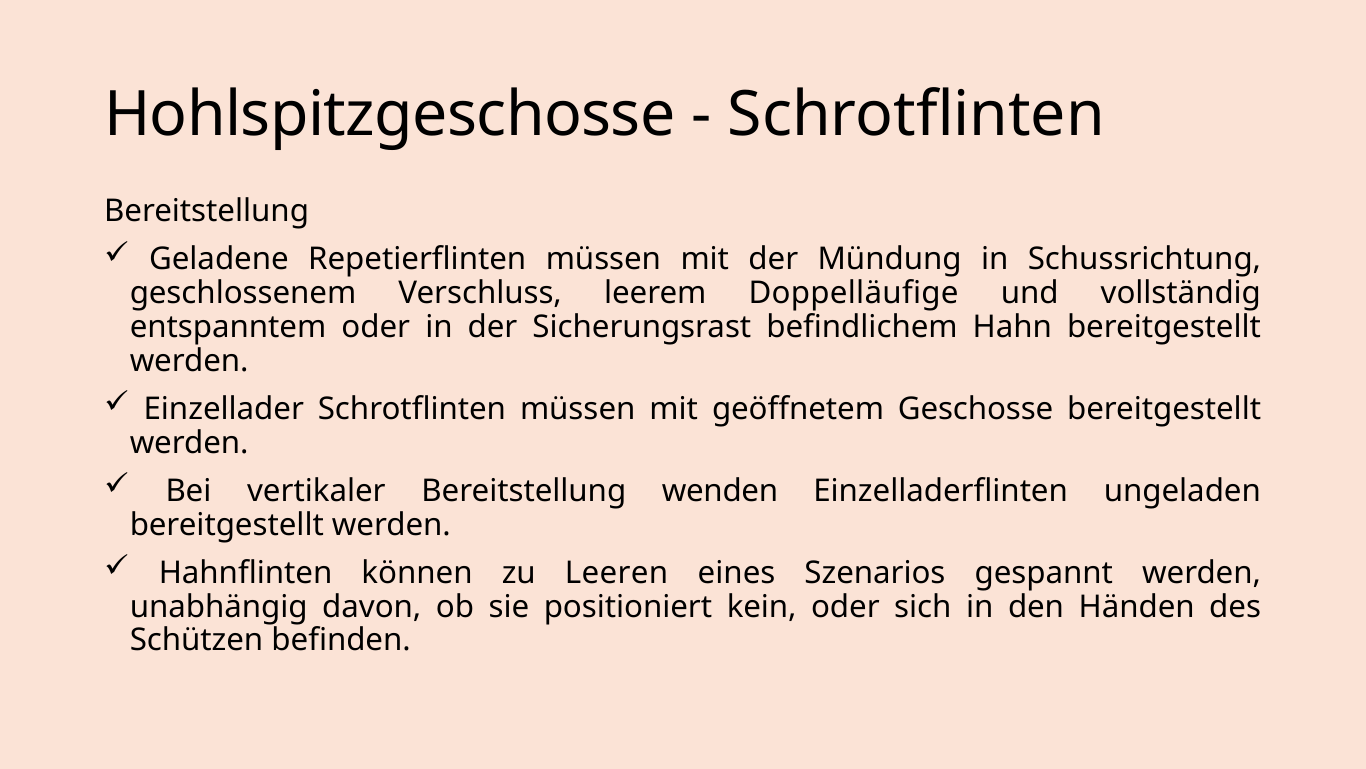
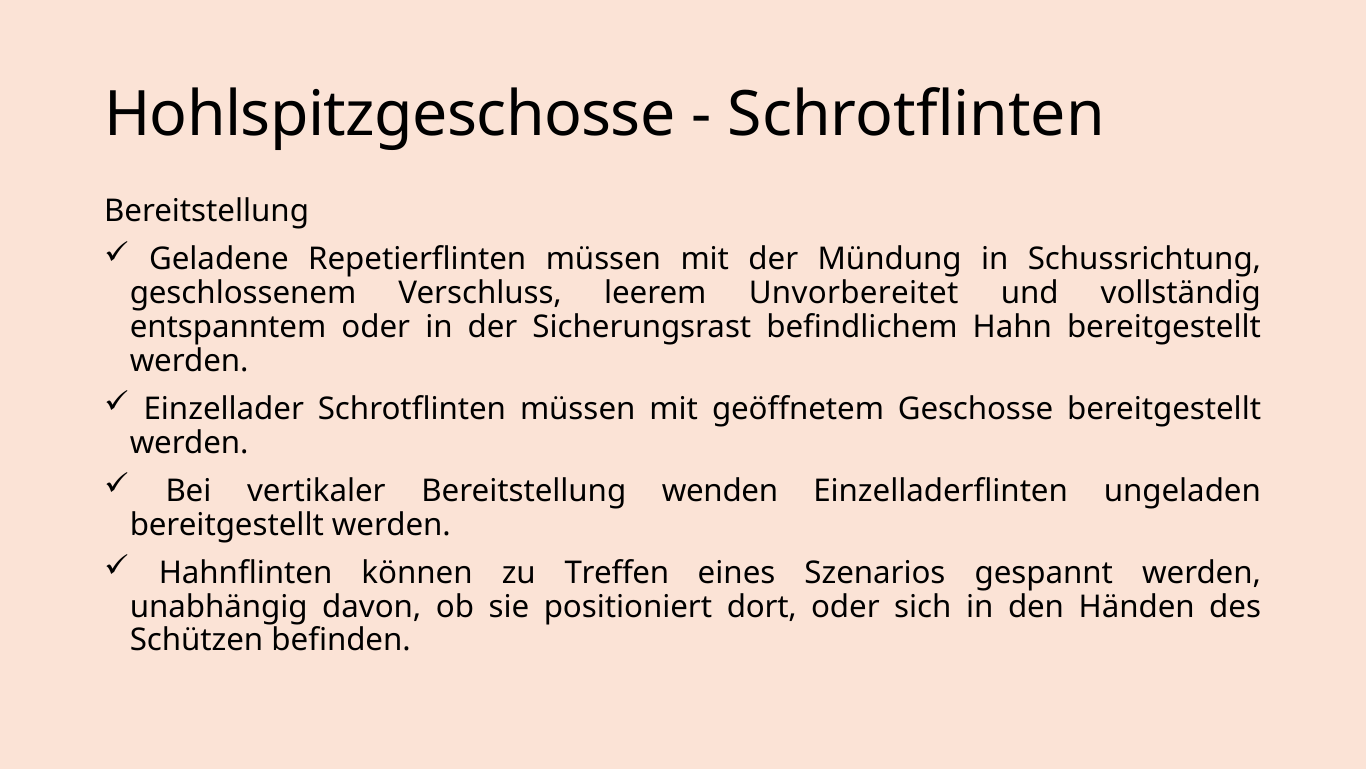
Doppelläufige: Doppelläufige -> Unvorbereitet
Leeren: Leeren -> Treffen
kein: kein -> dort
